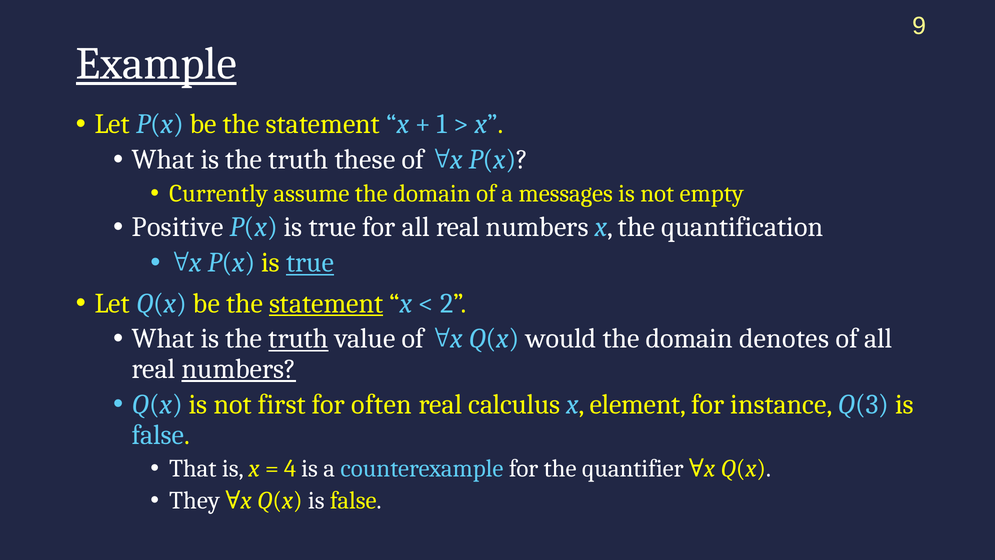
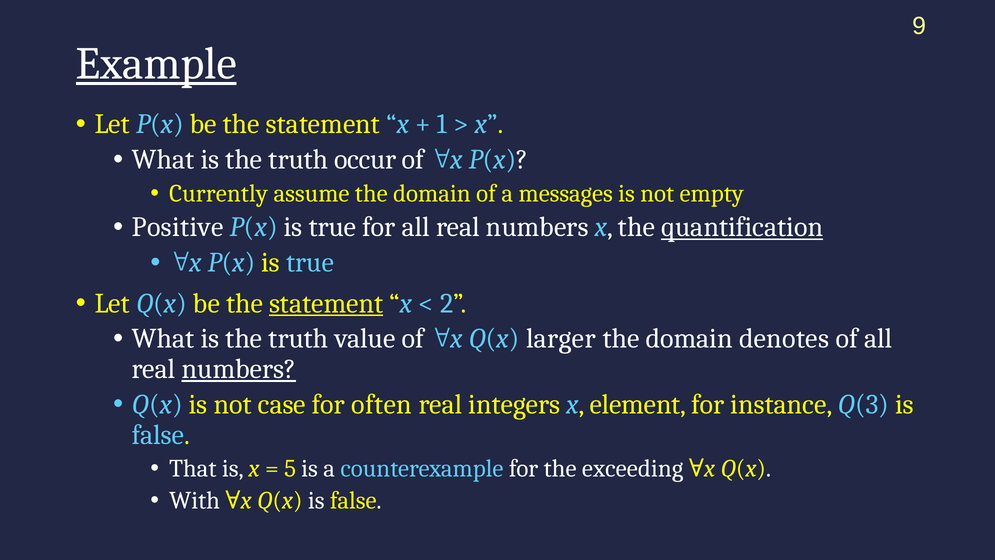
these: these -> occur
quantification underline: none -> present
true at (310, 262) underline: present -> none
truth at (298, 339) underline: present -> none
would: would -> larger
first: first -> case
calculus: calculus -> integers
4: 4 -> 5
quantifier: quantifier -> exceeding
They: They -> With
